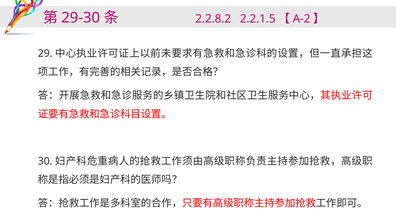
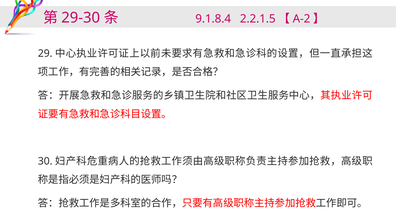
2.2.8.2: 2.2.8.2 -> 9.1.8.4
